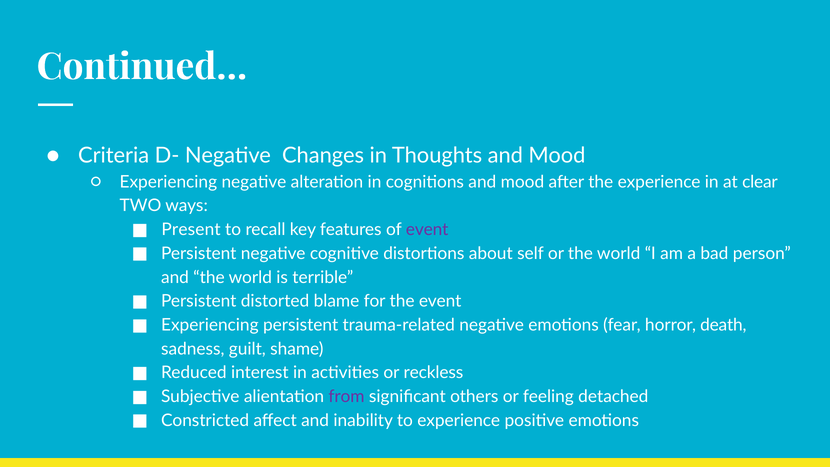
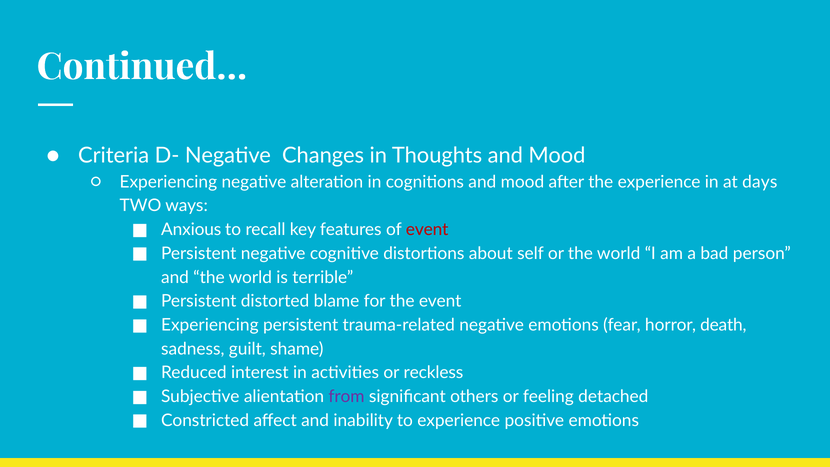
clear: clear -> days
Present: Present -> Anxious
event at (427, 230) colour: purple -> red
